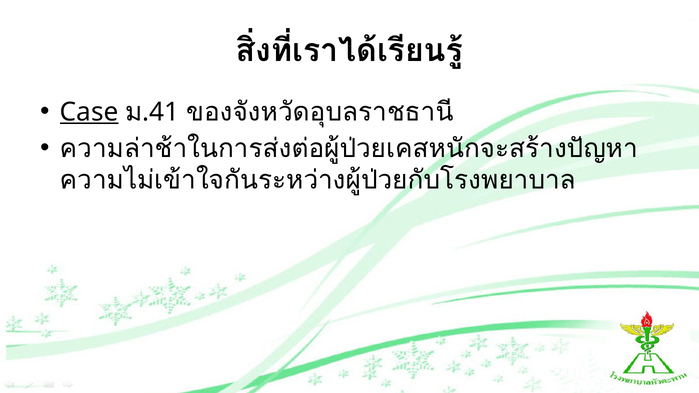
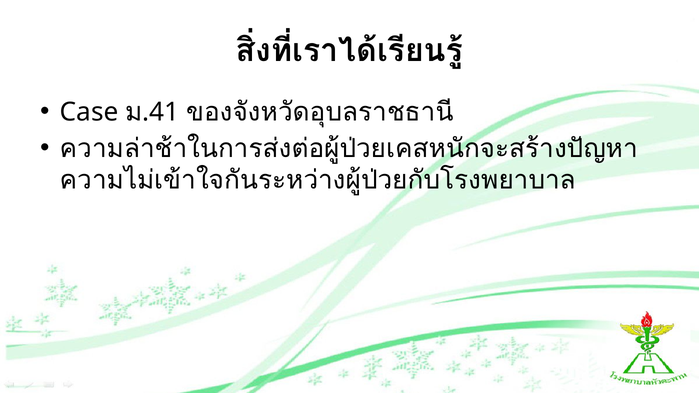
Case underline: present -> none
